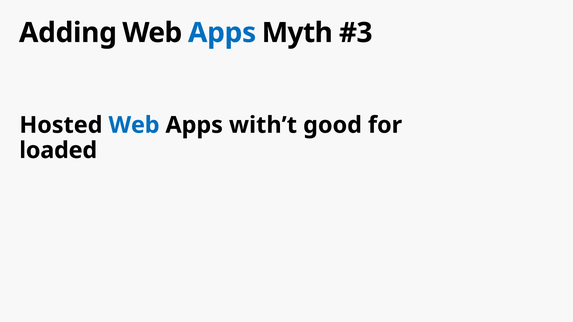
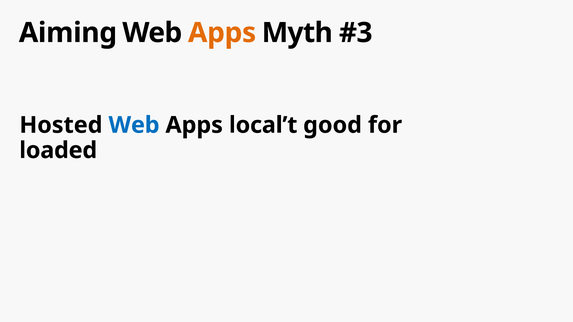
Adding: Adding -> Aiming
Apps at (222, 33) colour: blue -> orange
with’t: with’t -> local’t
